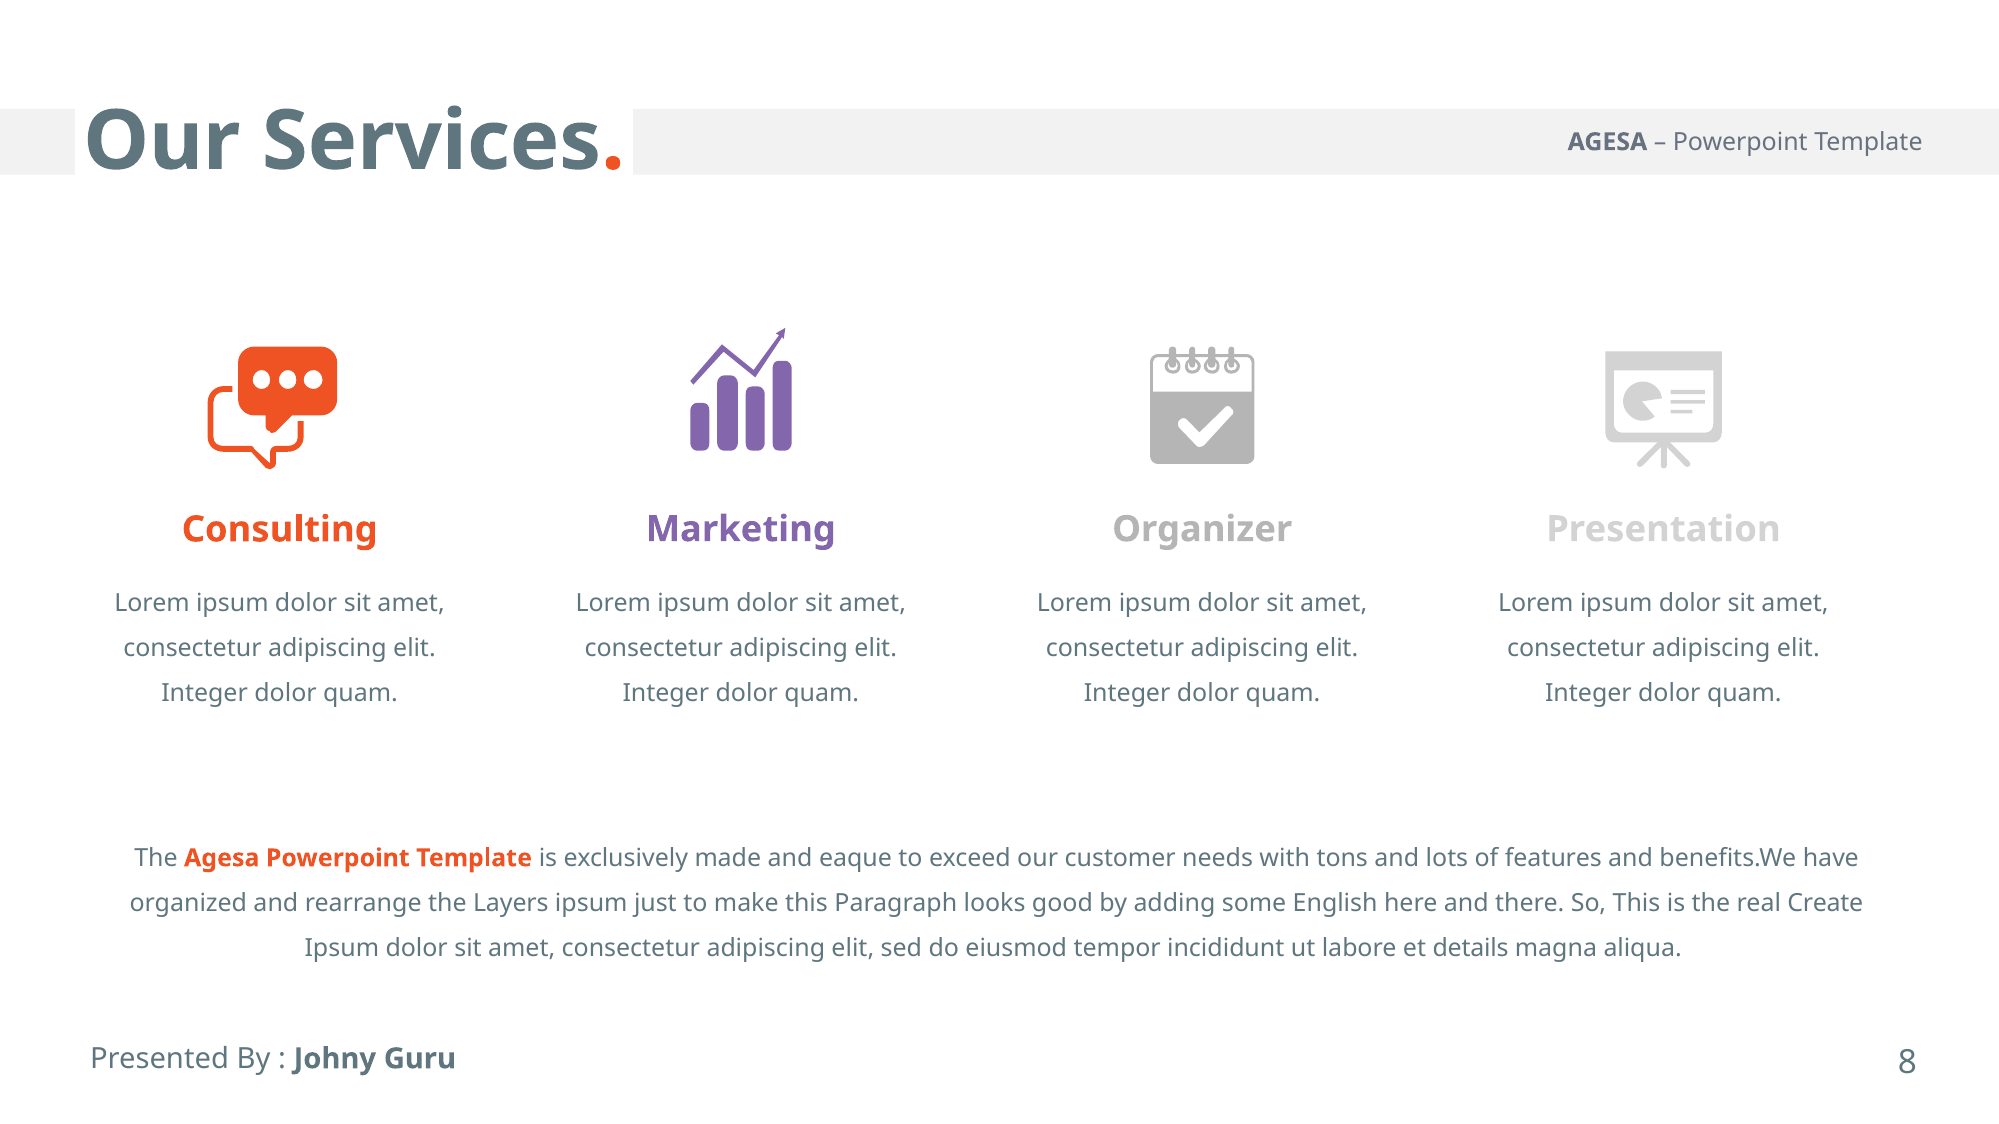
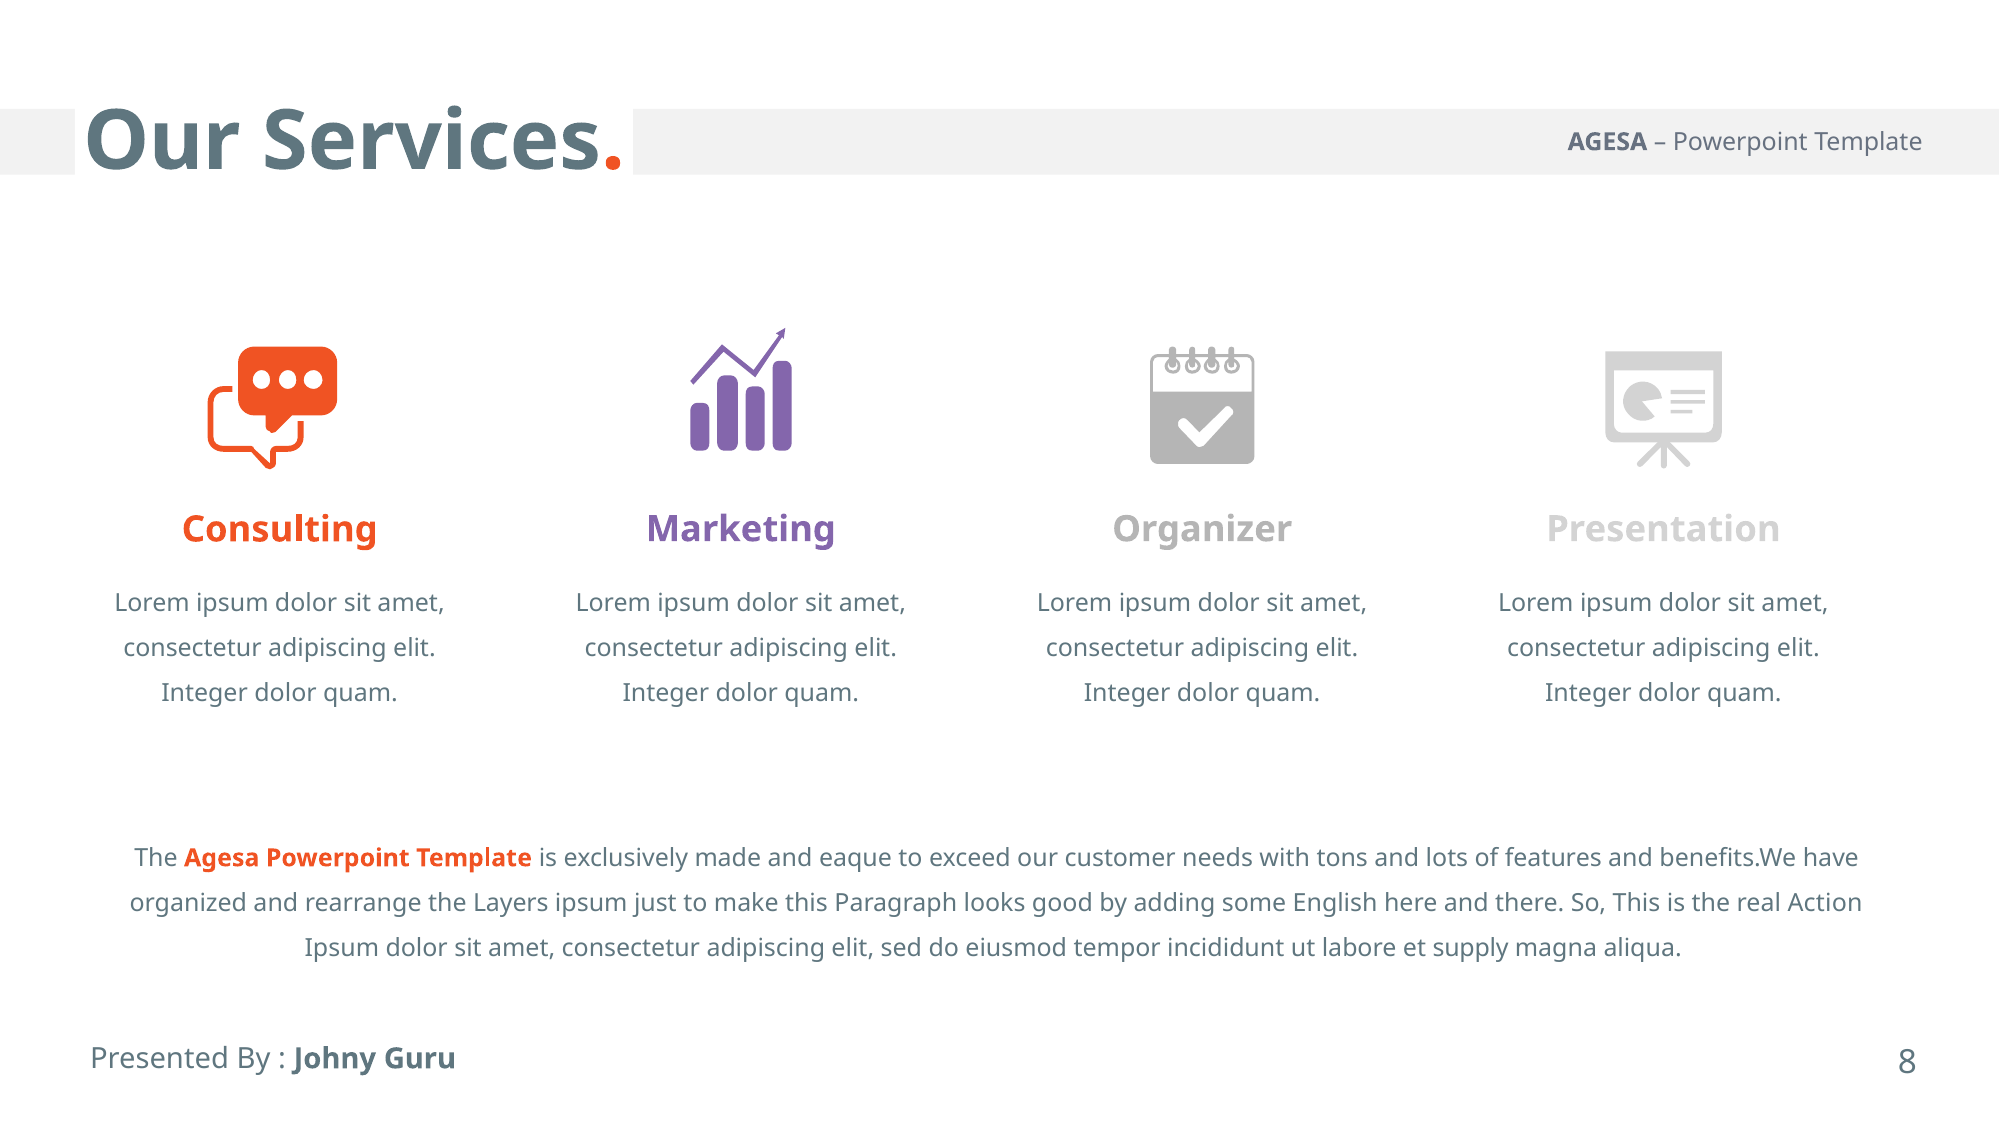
Create: Create -> Action
details: details -> supply
